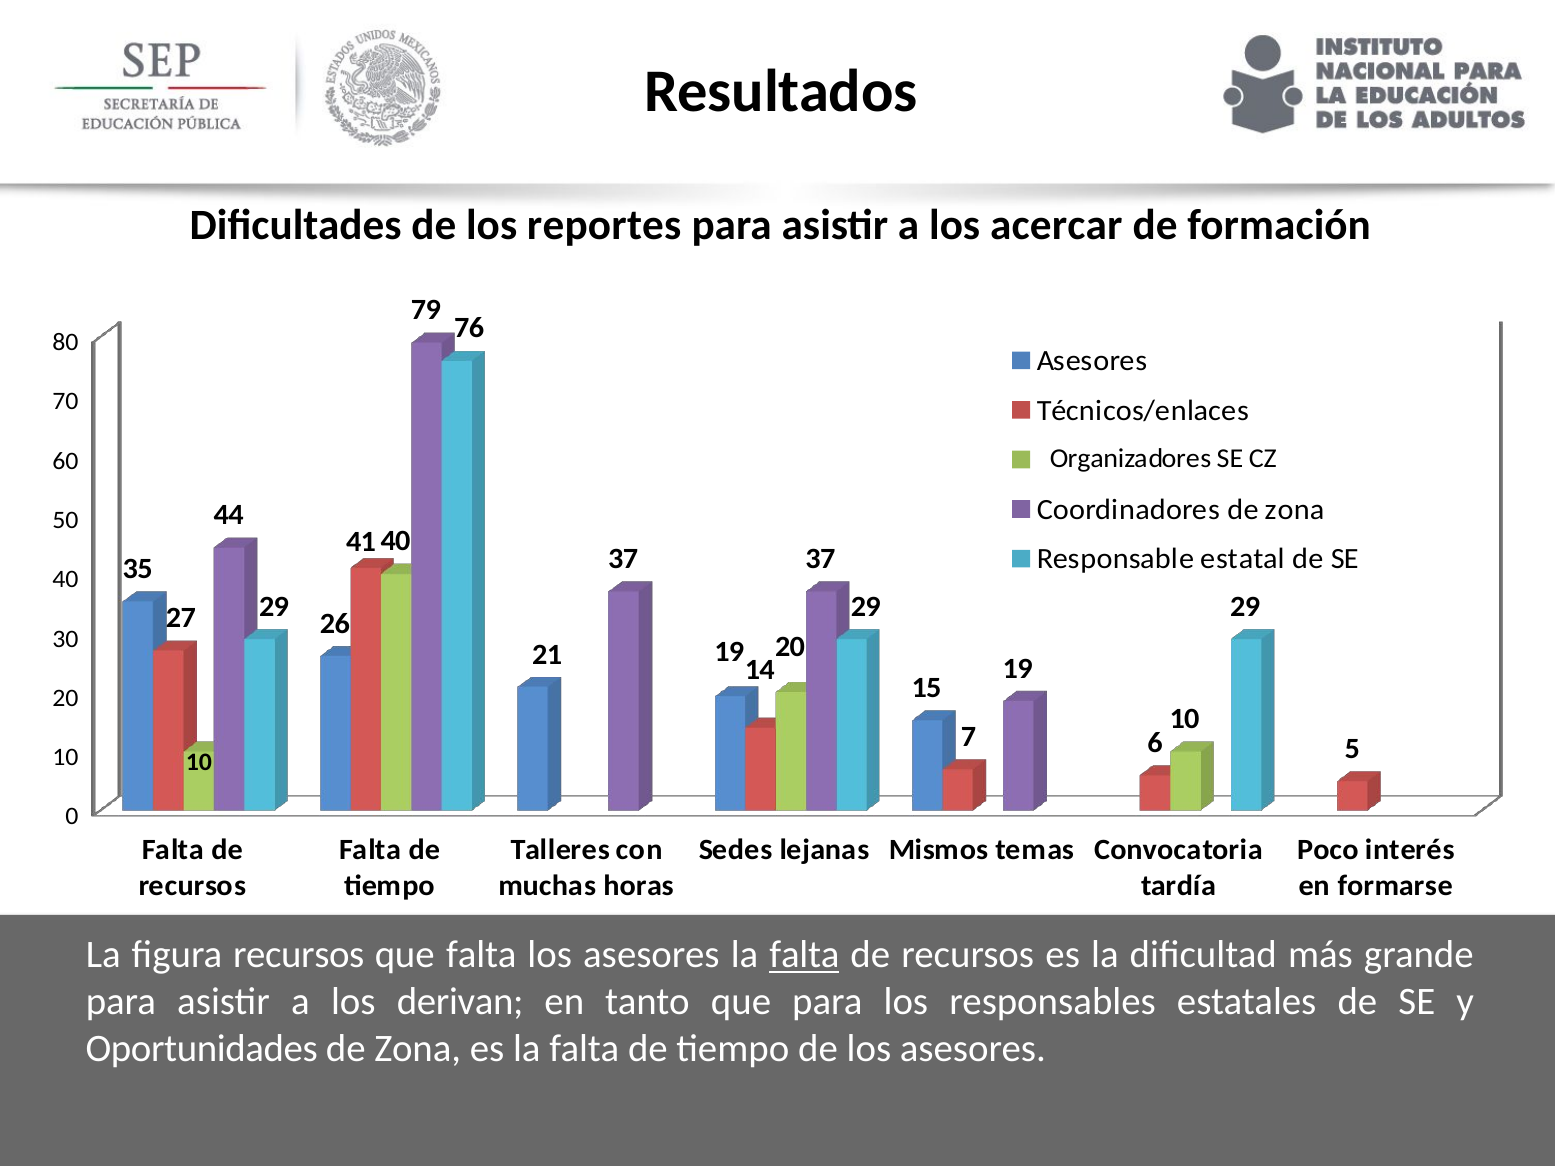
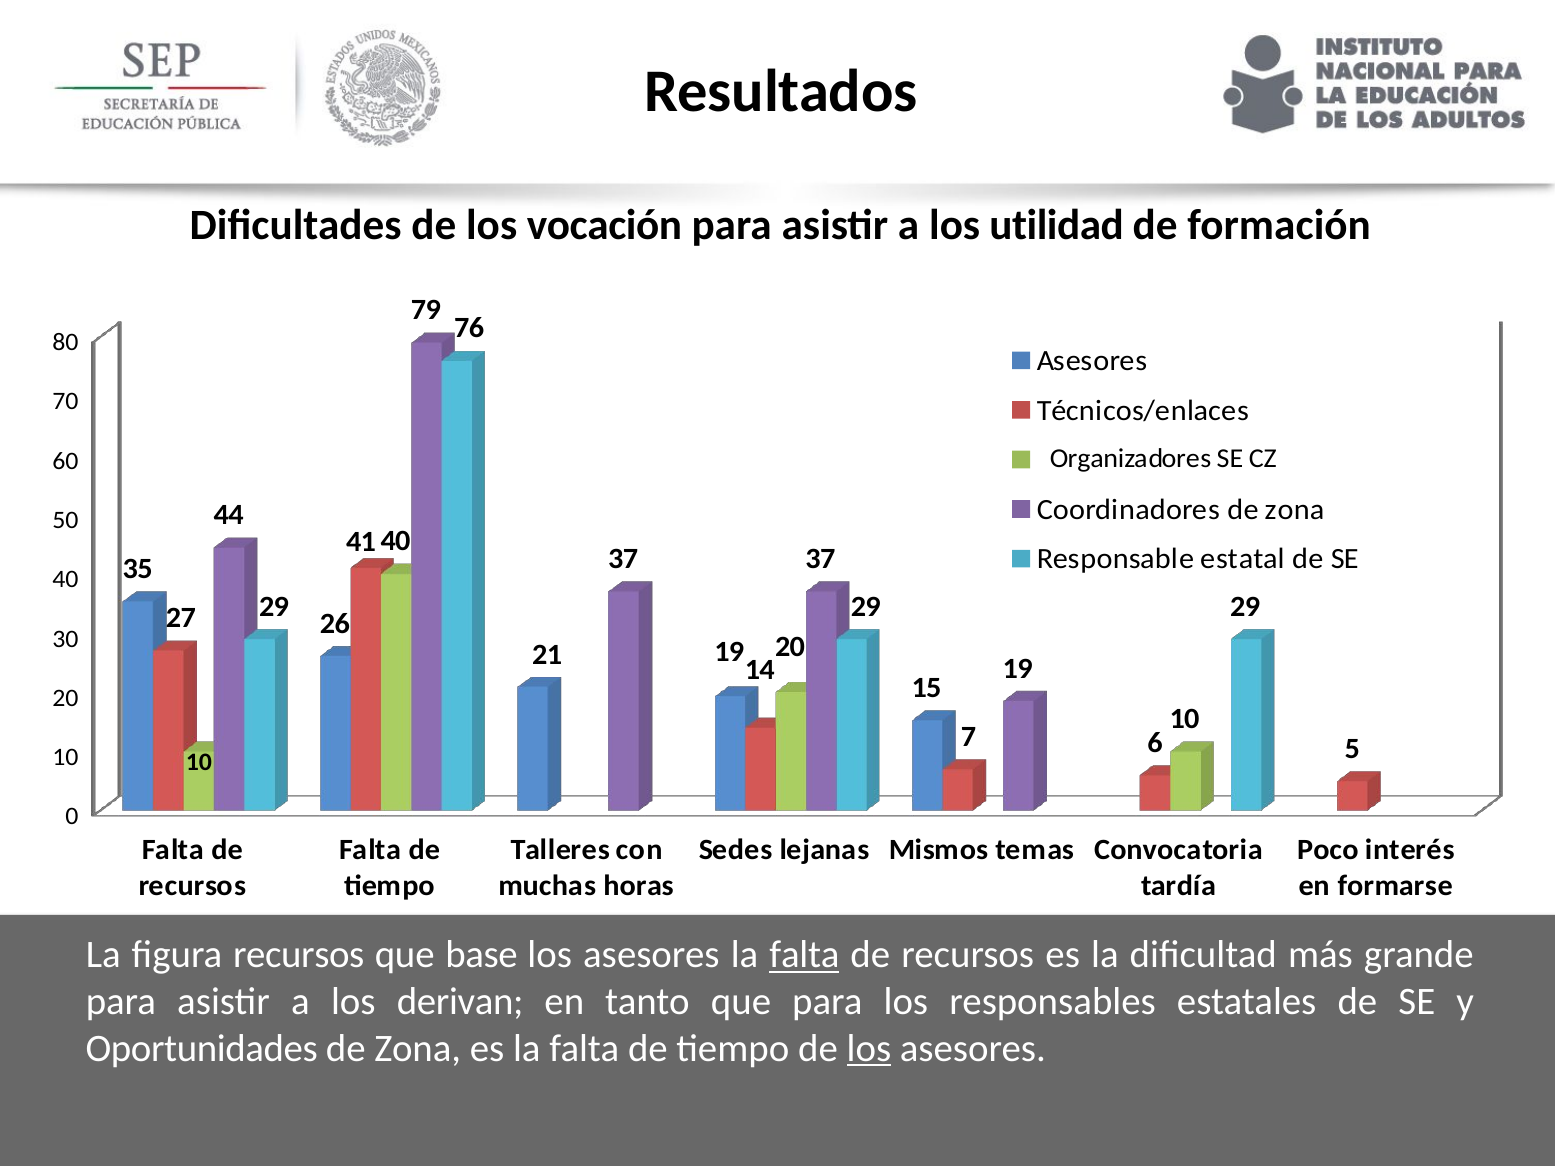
reportes: reportes -> vocación
acercar: acercar -> utilidad
que falta: falta -> base
los at (869, 1049) underline: none -> present
